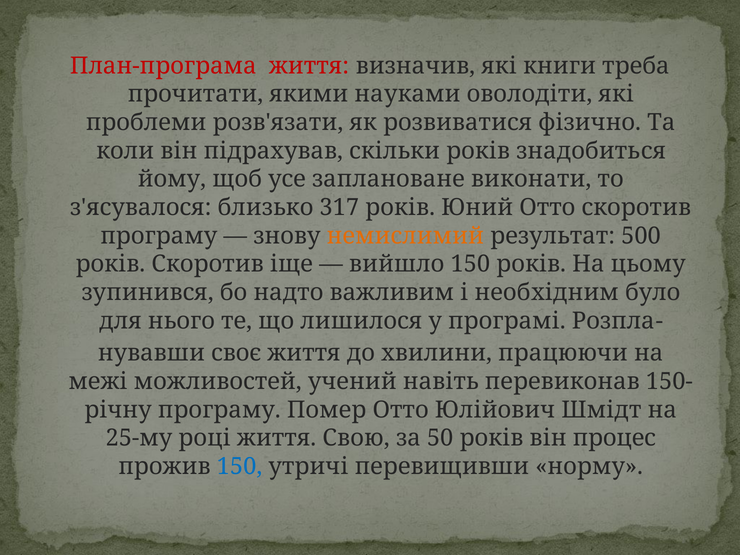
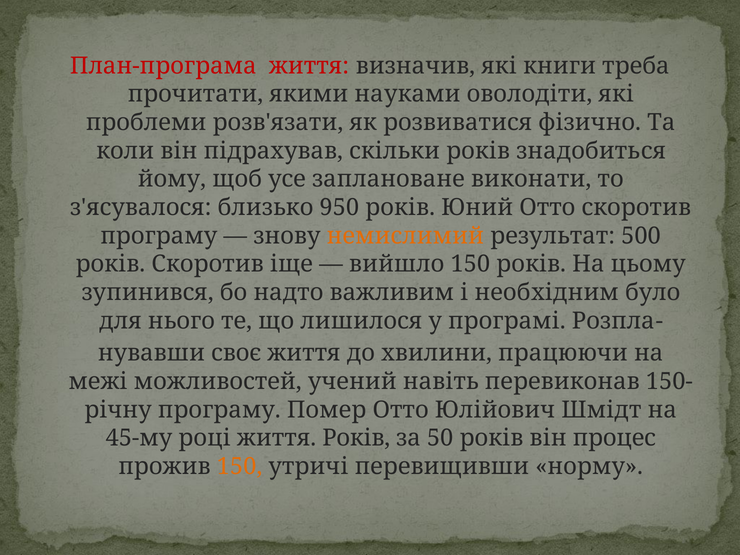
317: 317 -> 950
25-му: 25-му -> 45-му
життя Свою: Свою -> Років
150 at (240, 466) colour: blue -> orange
